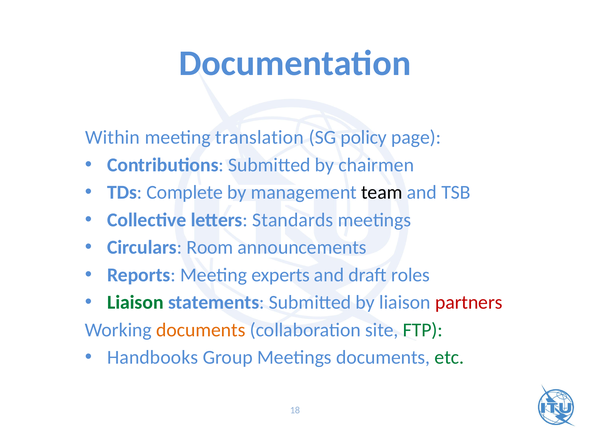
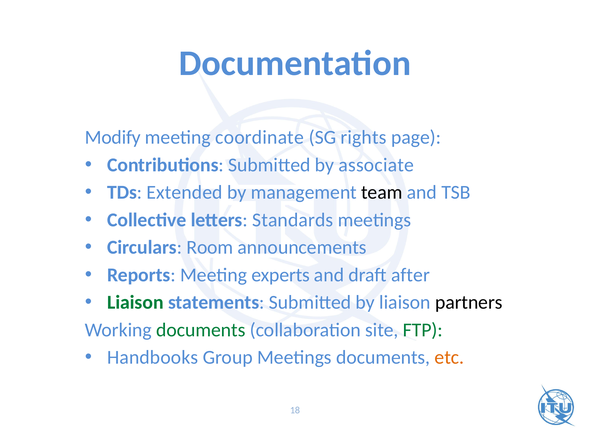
Within: Within -> Modify
translation: translation -> coordinate
policy: policy -> rights
chairmen: chairmen -> associate
Complete: Complete -> Extended
roles: roles -> after
partners colour: red -> black
documents at (201, 330) colour: orange -> green
etc colour: green -> orange
